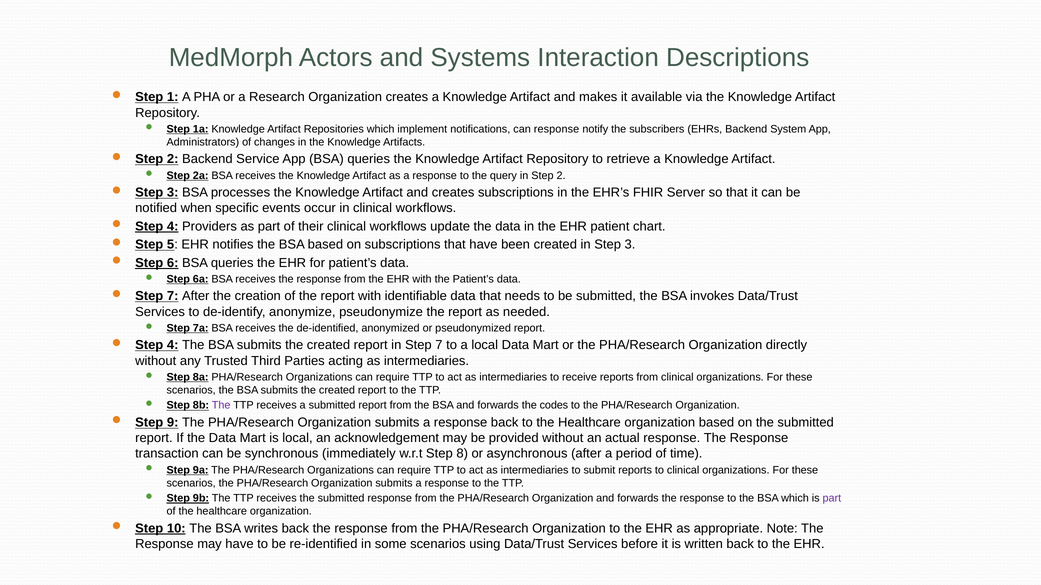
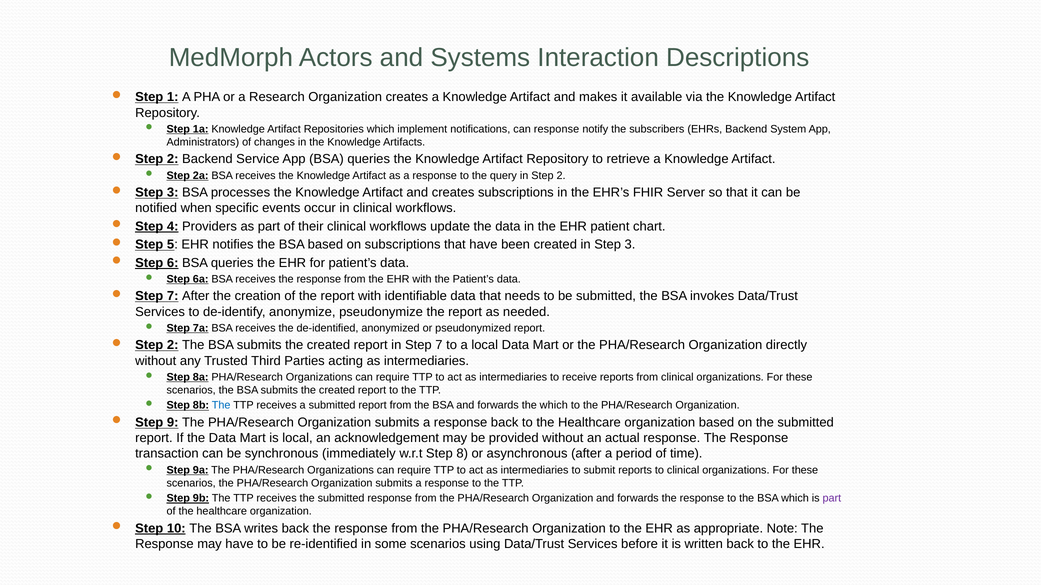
4 at (173, 346): 4 -> 2
The at (221, 406) colour: purple -> blue
the codes: codes -> which
